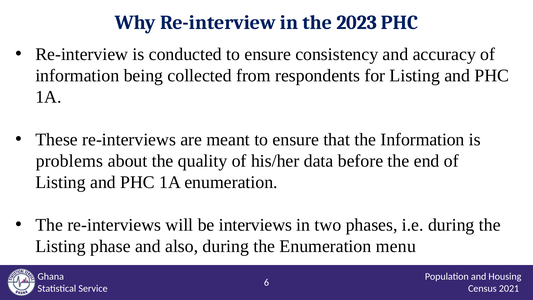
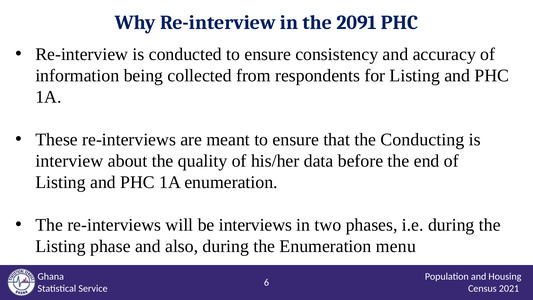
2023: 2023 -> 2091
the Information: Information -> Conducting
problems: problems -> interview
